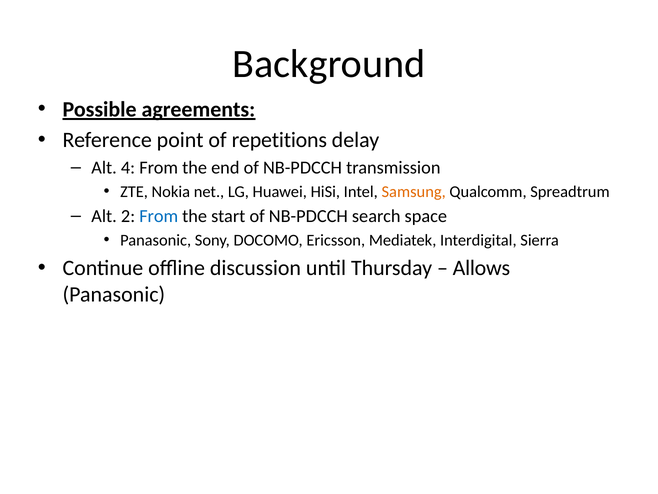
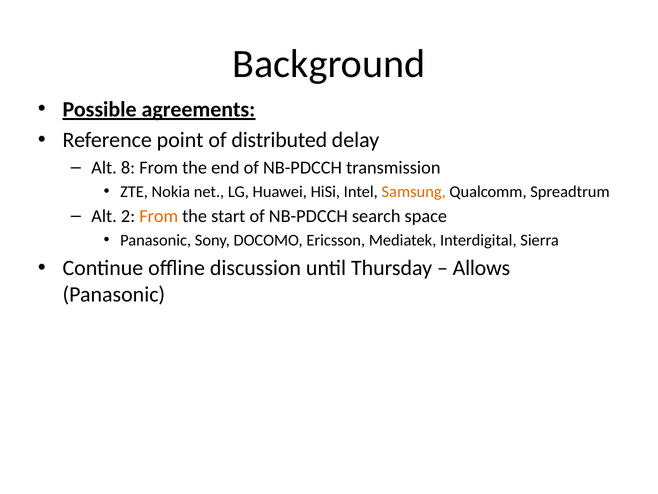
repetitions: repetitions -> distributed
4: 4 -> 8
From at (159, 216) colour: blue -> orange
